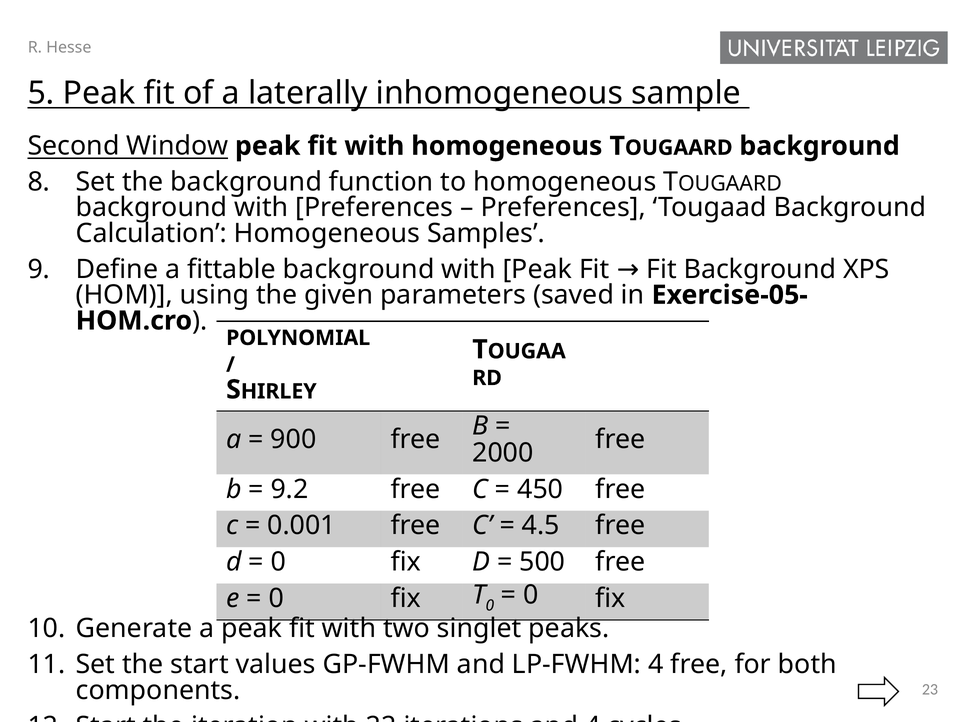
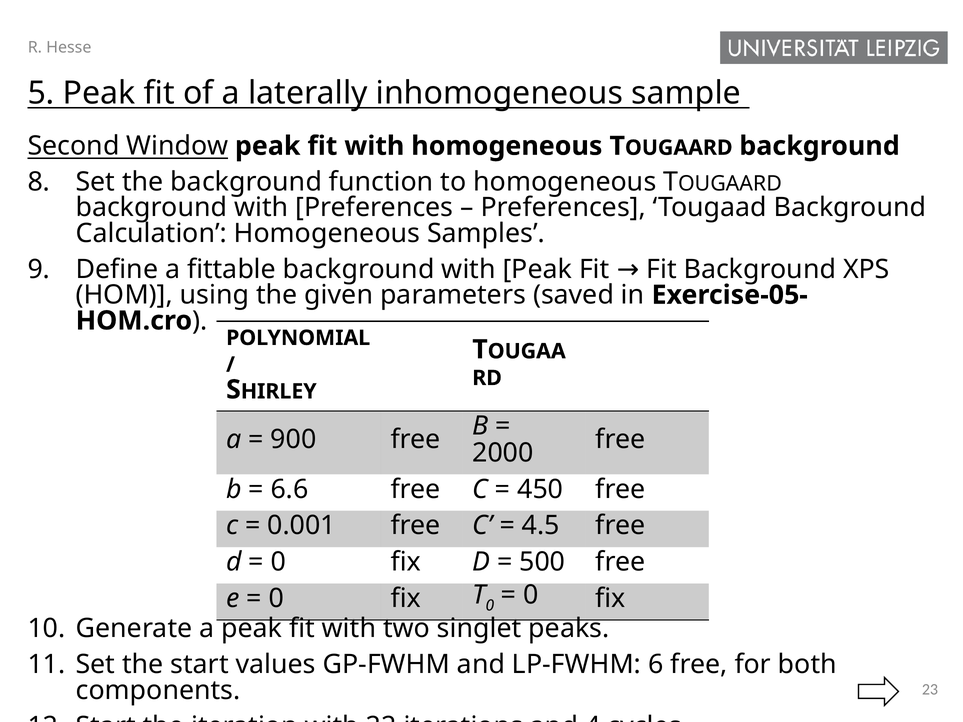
9.2: 9.2 -> 6.6
LP-FWHM 4: 4 -> 6
